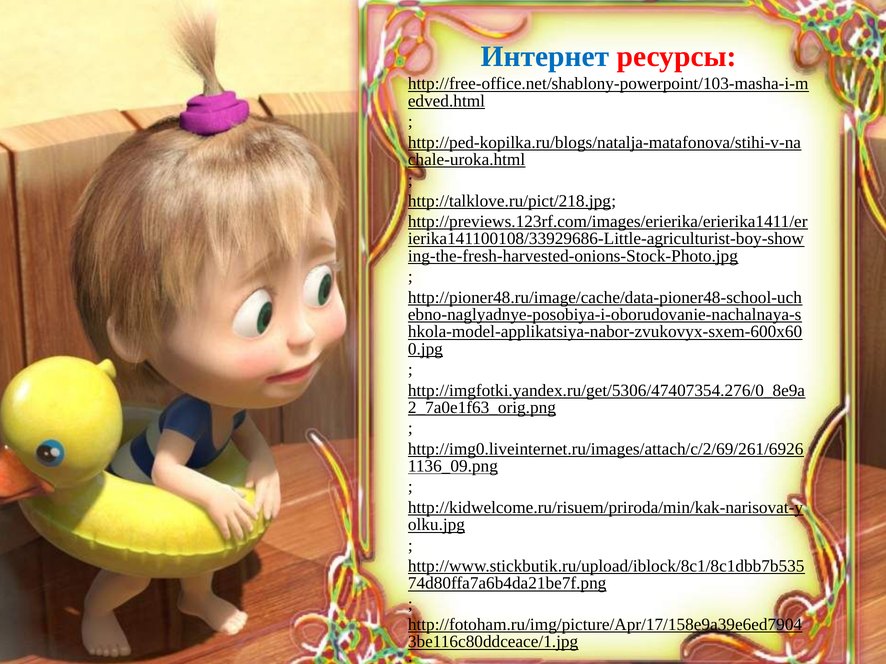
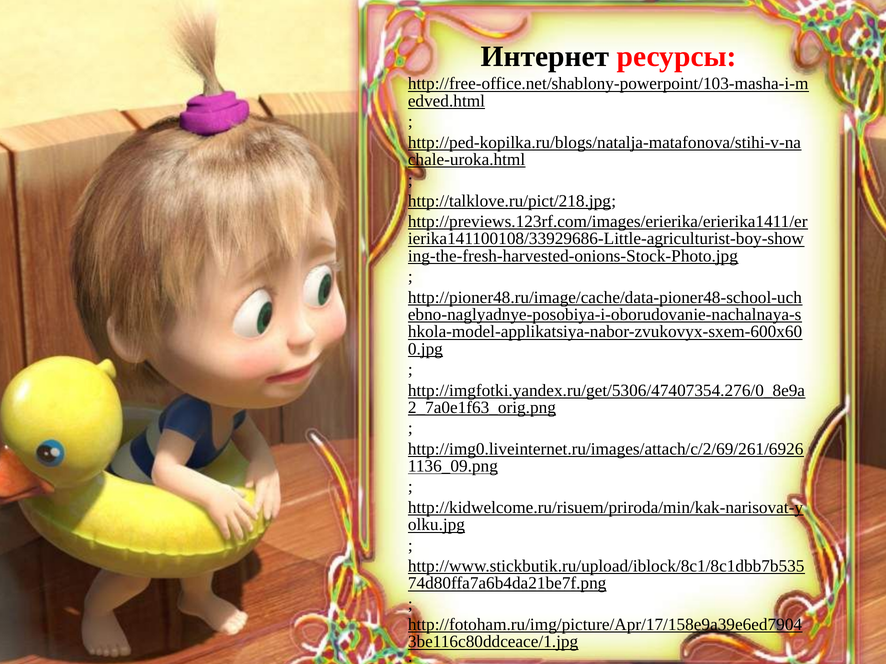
Интернет colour: blue -> black
